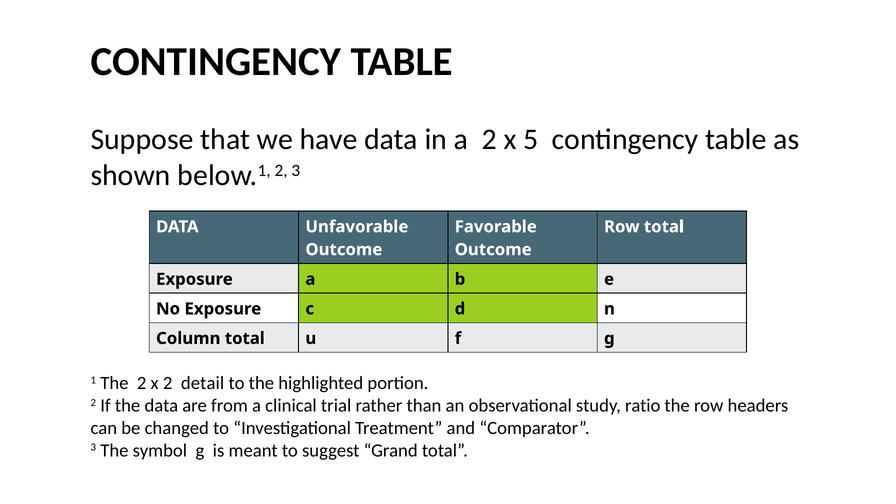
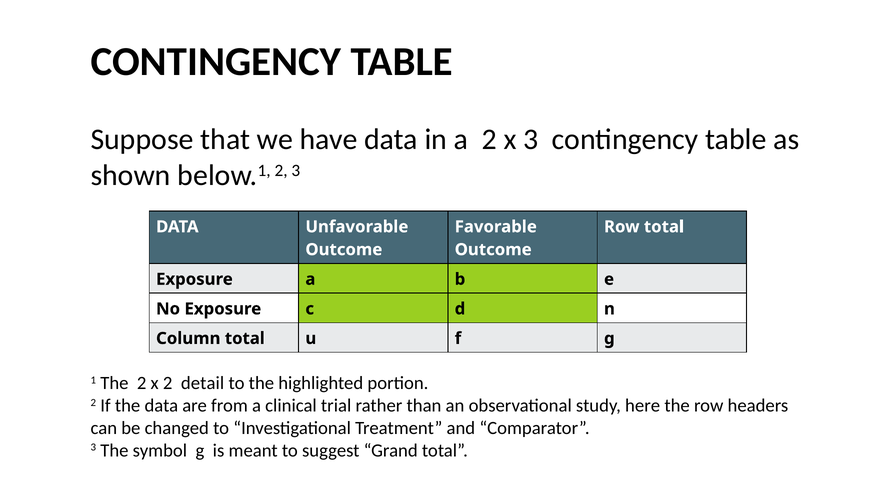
x 5: 5 -> 3
ratio: ratio -> here
